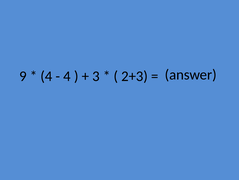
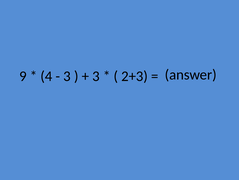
4 at (67, 76): 4 -> 3
